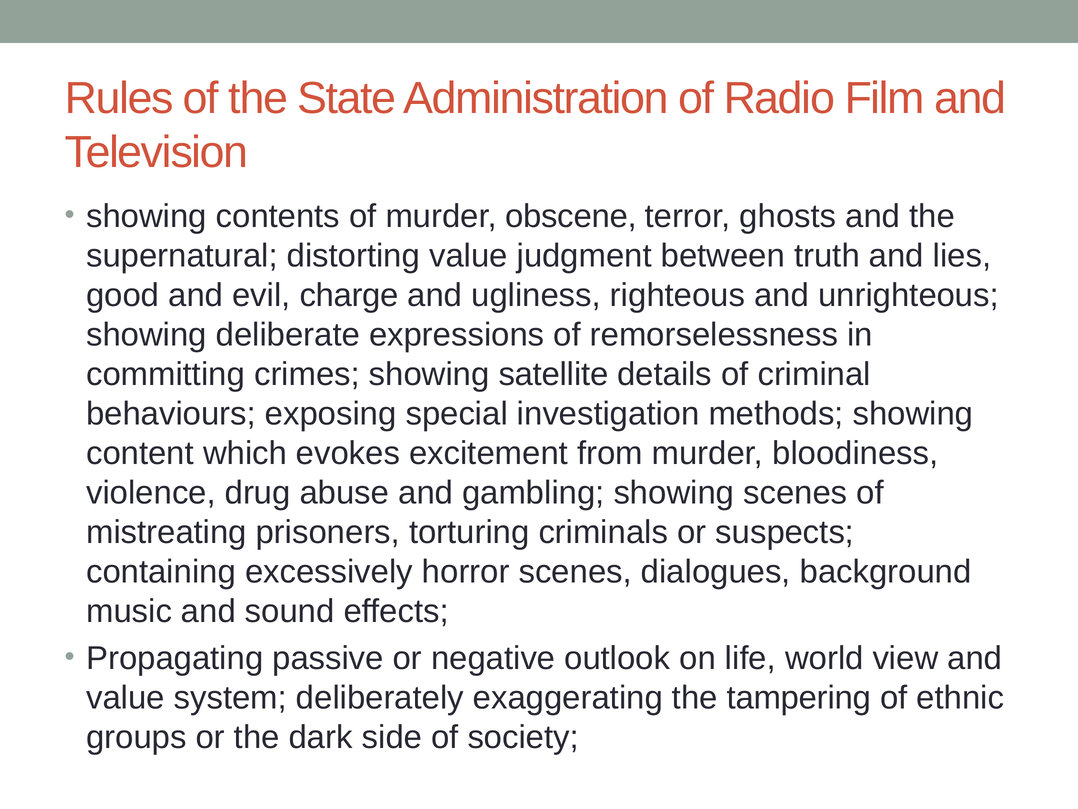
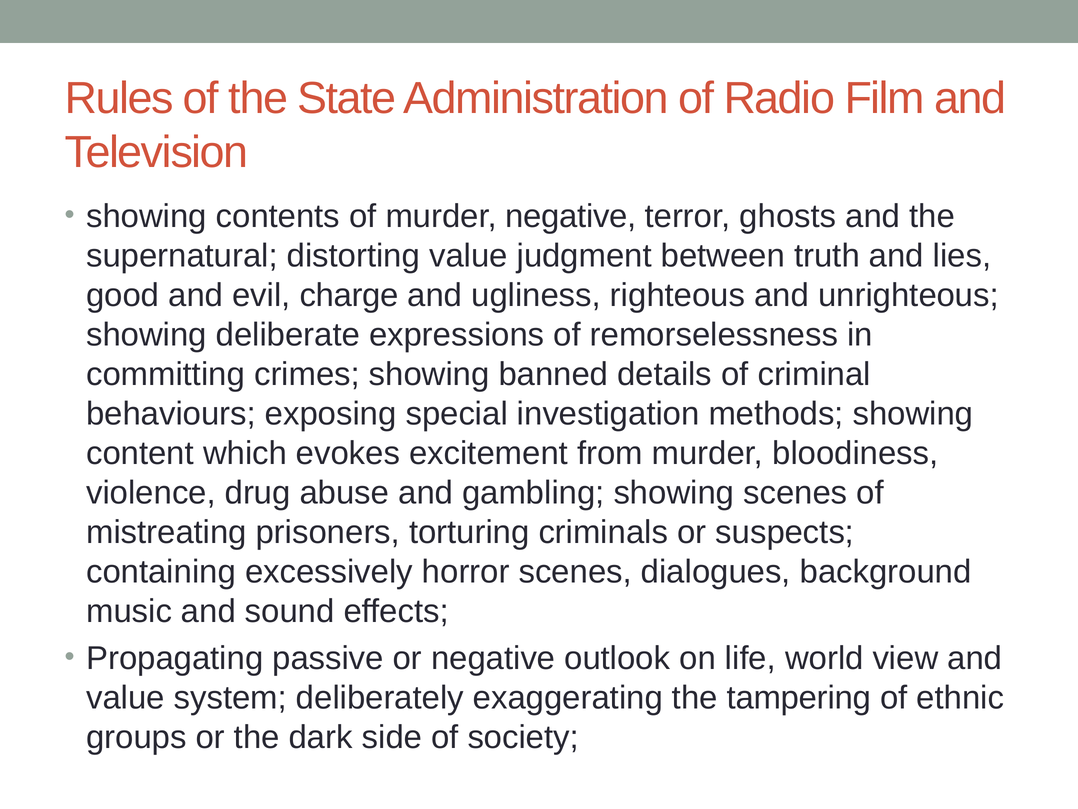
murder obscene: obscene -> negative
satellite: satellite -> banned
